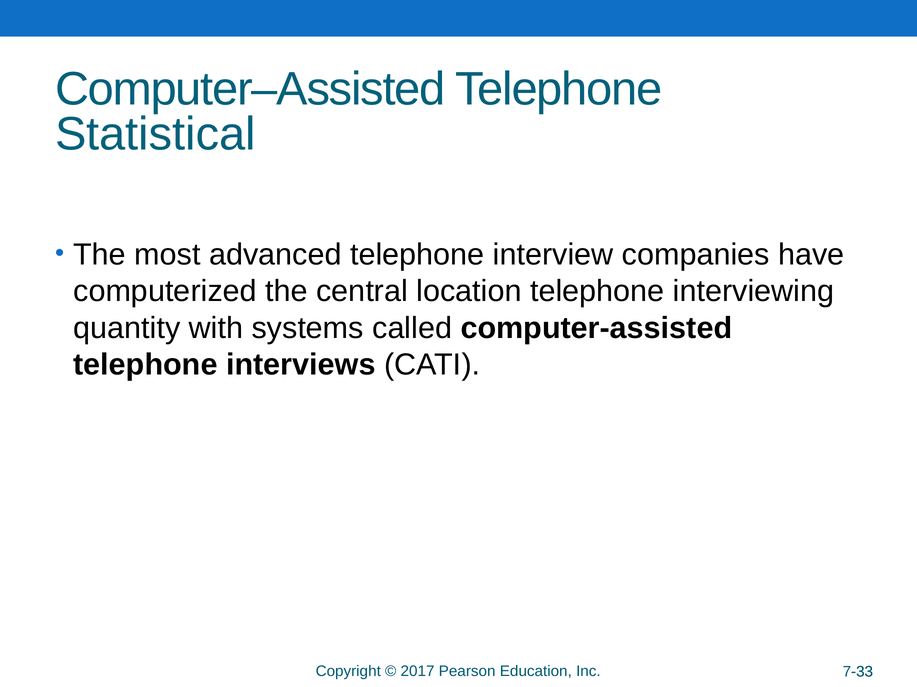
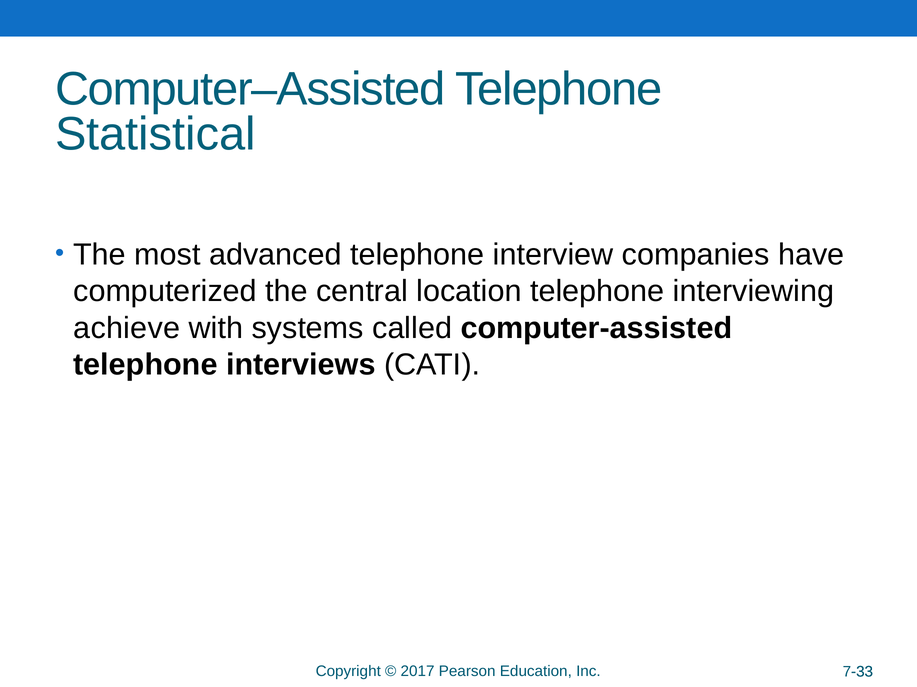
quantity: quantity -> achieve
